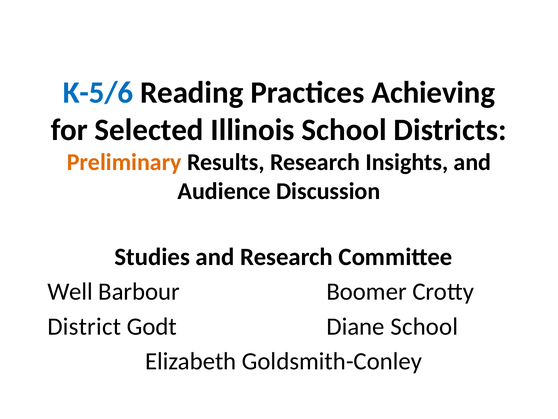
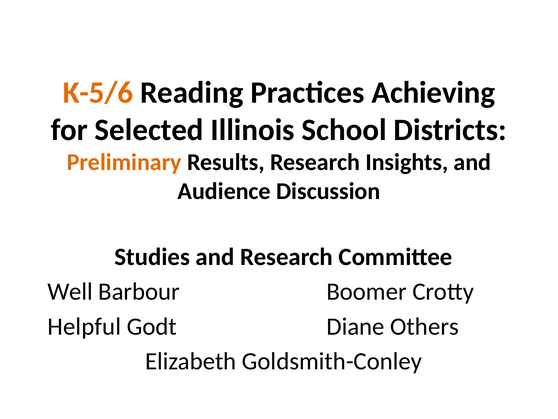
K-5/6 colour: blue -> orange
District: District -> Helpful
Diane School: School -> Others
